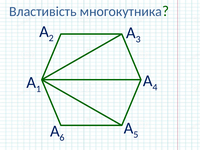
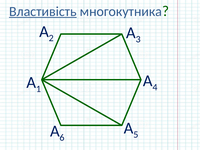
Властивість underline: none -> present
